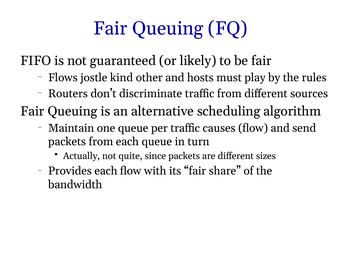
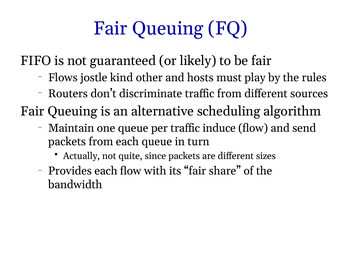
causes: causes -> induce
